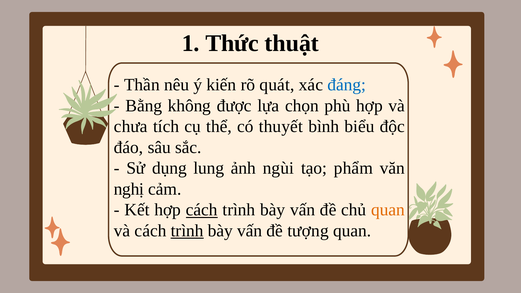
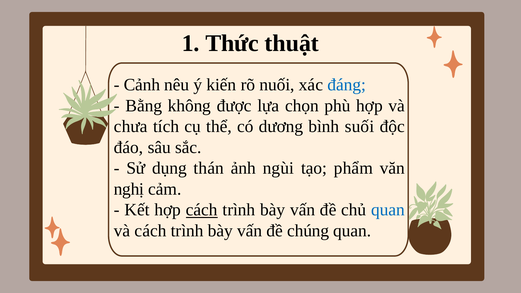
Thần: Thần -> Cảnh
quát: quát -> nuối
thuyết: thuyết -> dương
biểu: biểu -> suối
lung: lung -> thán
quan at (388, 210) colour: orange -> blue
trình at (187, 231) underline: present -> none
tượng: tượng -> chúng
